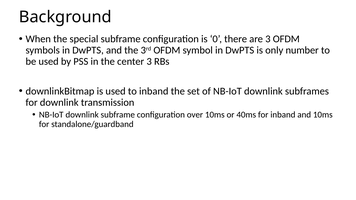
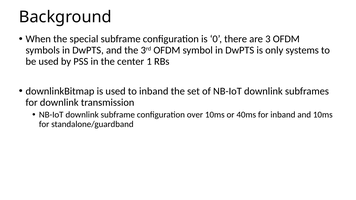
number: number -> systems
center 3: 3 -> 1
